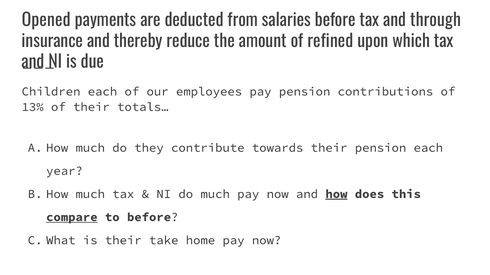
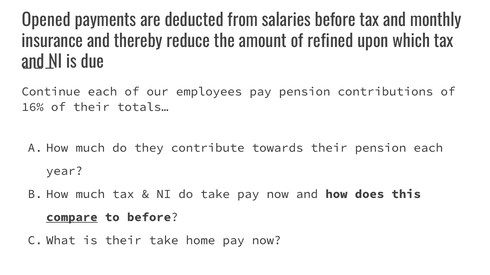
through: through -> monthly
Children: Children -> Continue
13%: 13% -> 16%
do much: much -> take
how at (336, 194) underline: present -> none
